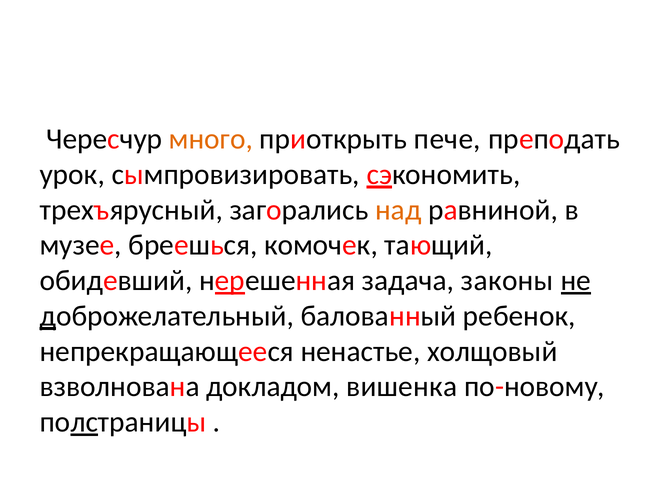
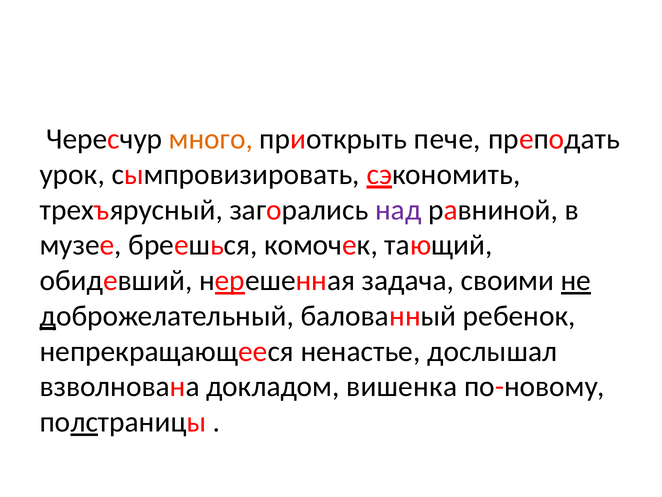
над colour: orange -> purple
законы: законы -> своими
холщовый: холщовый -> дослышал
